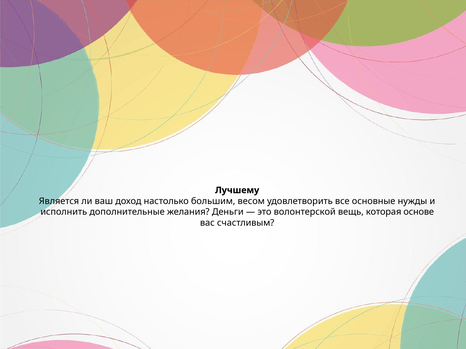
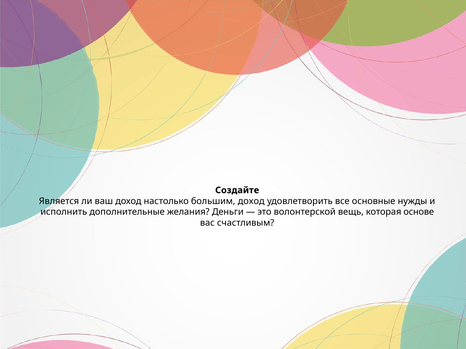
Лучшему: Лучшему -> Создайте
большим весом: весом -> доход
